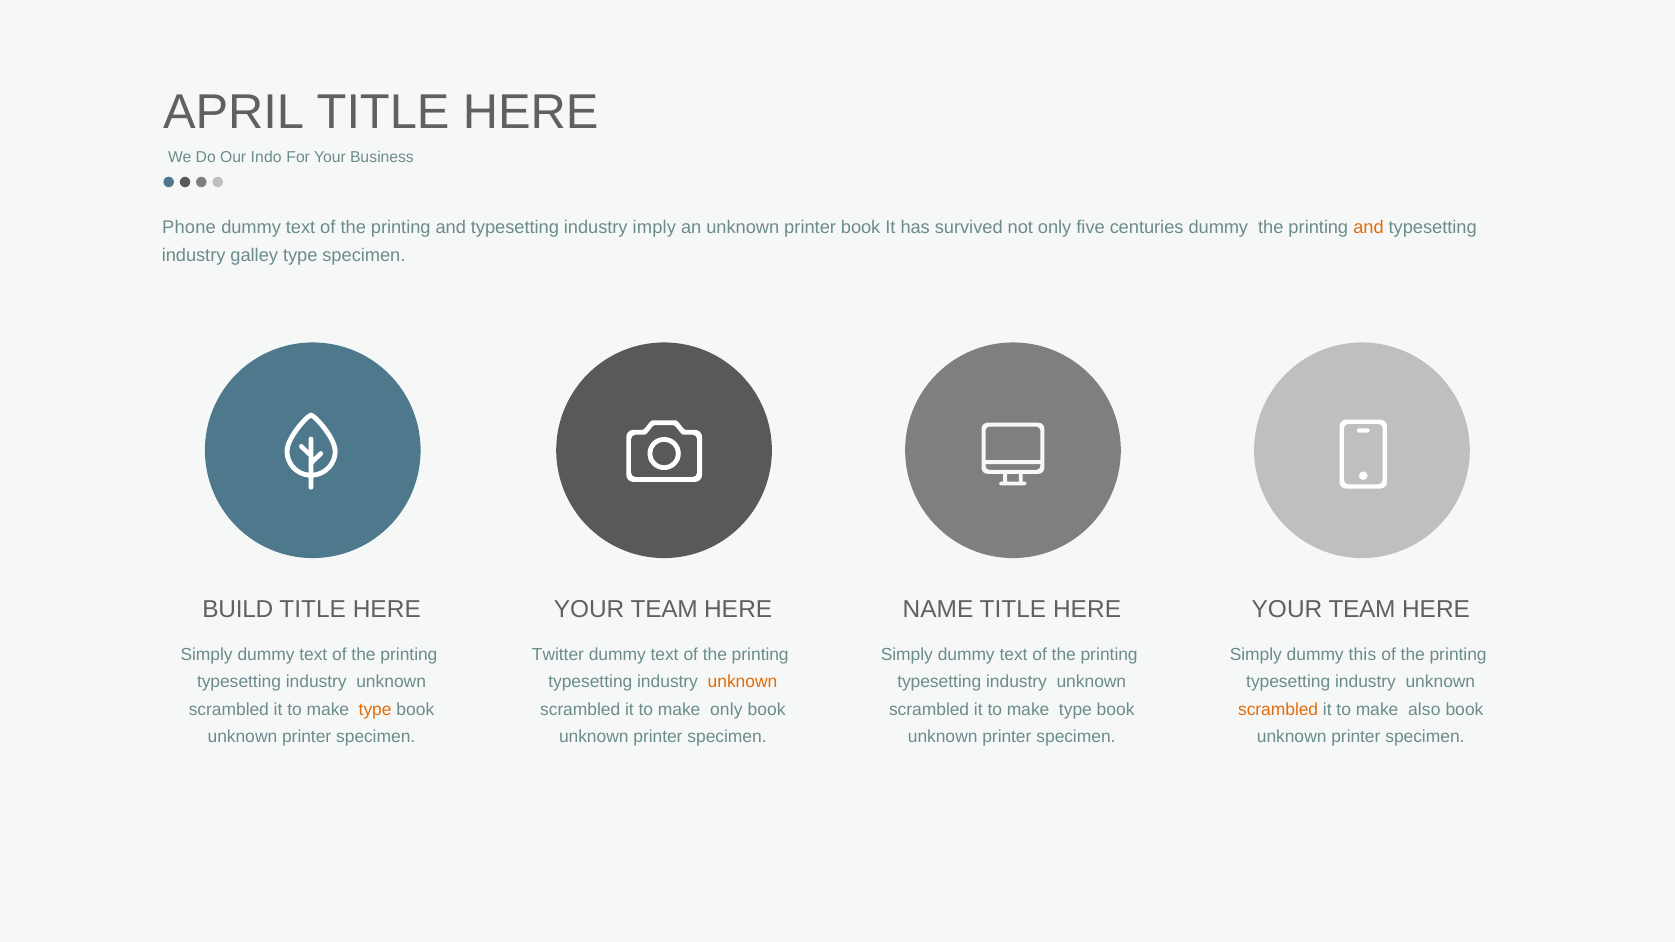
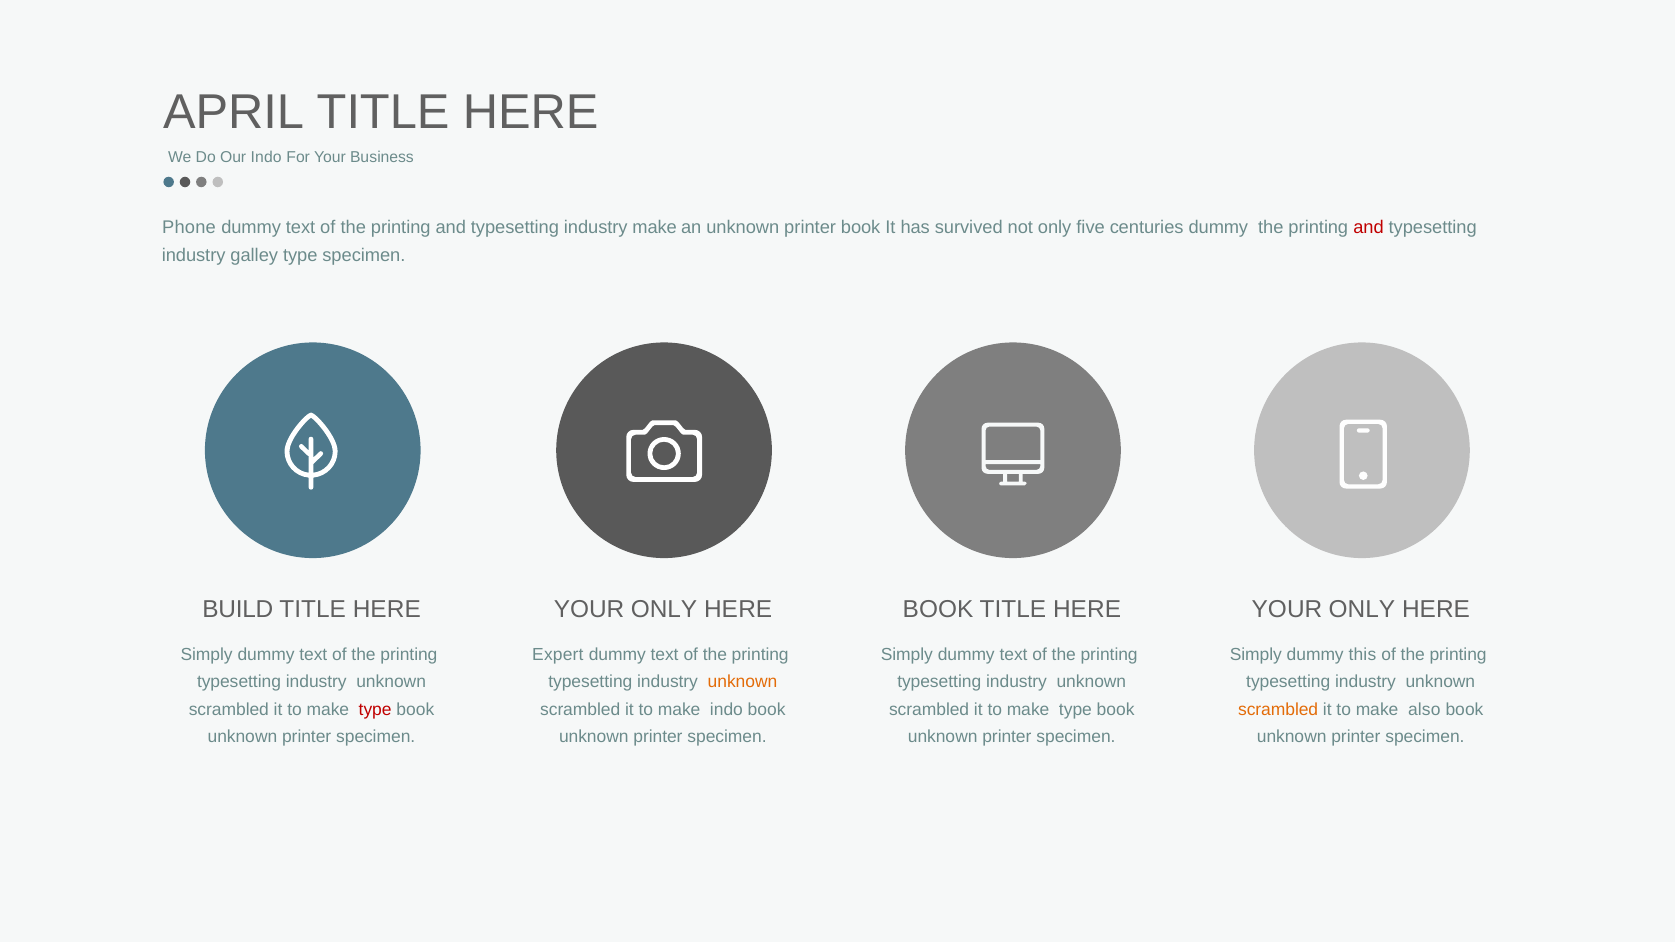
industry imply: imply -> make
and at (1368, 228) colour: orange -> red
TEAM at (664, 610): TEAM -> ONLY
NAME at (938, 610): NAME -> BOOK
TEAM at (1362, 610): TEAM -> ONLY
Twitter: Twitter -> Expert
type at (375, 710) colour: orange -> red
make only: only -> indo
